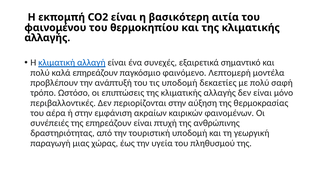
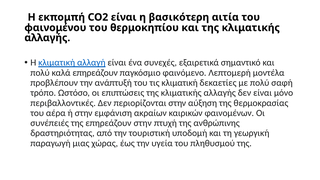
τις υποδομή: υποδομή -> κλιματική
επηρεάζουν είναι: είναι -> στην
